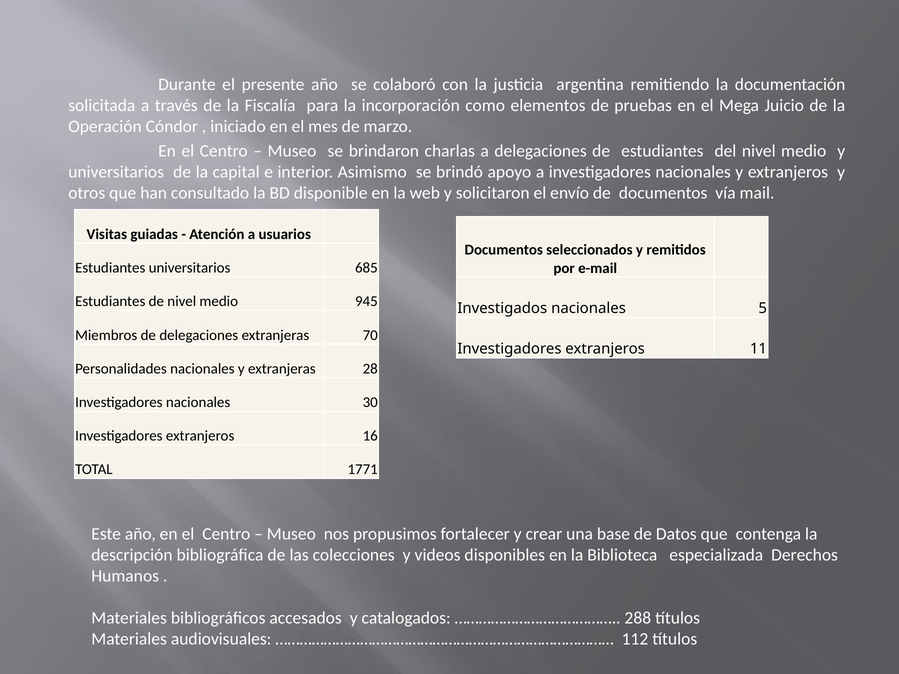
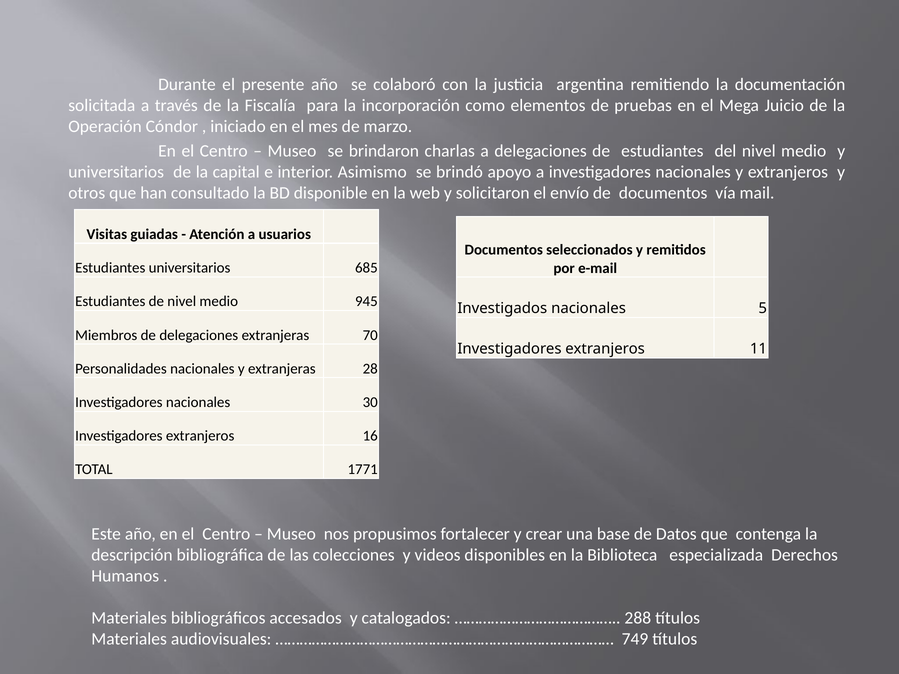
112: 112 -> 749
